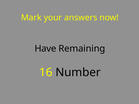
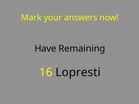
Number: Number -> Lopresti
